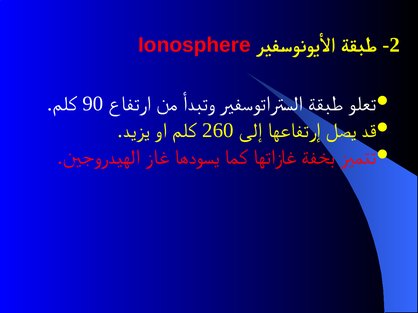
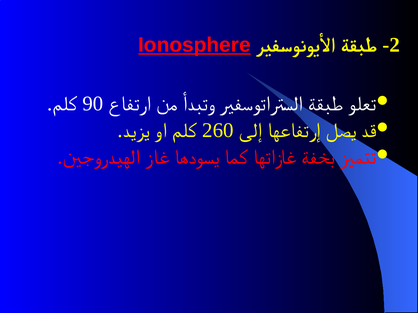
Ionosphere underline: none -> present
